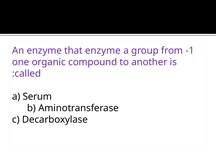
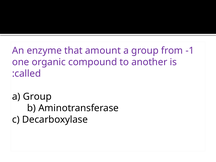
that enzyme: enzyme -> amount
Serum at (37, 97): Serum -> Group
